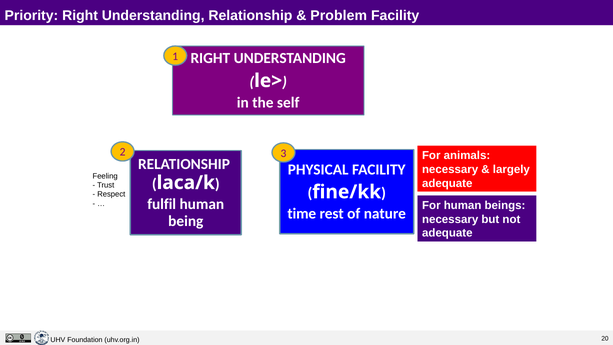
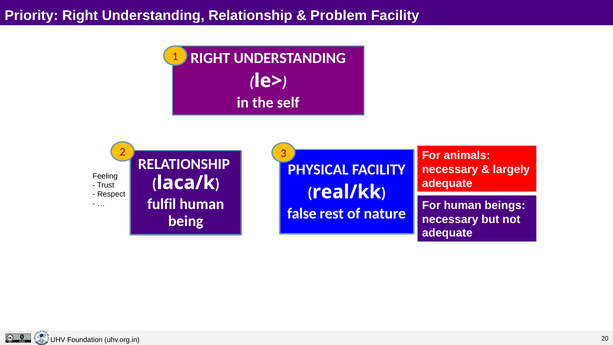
fine/kk: fine/kk -> real/kk
time: time -> false
